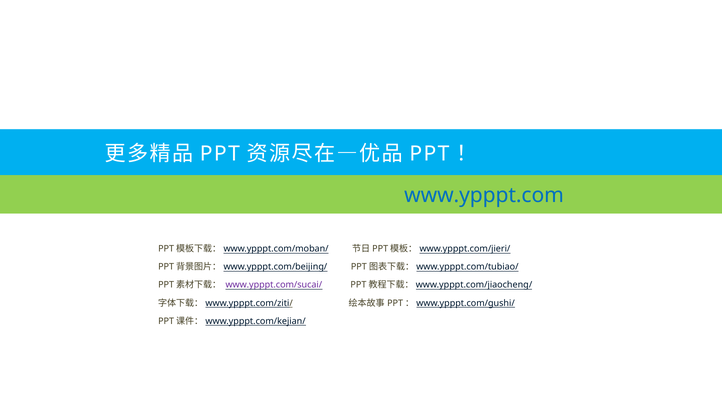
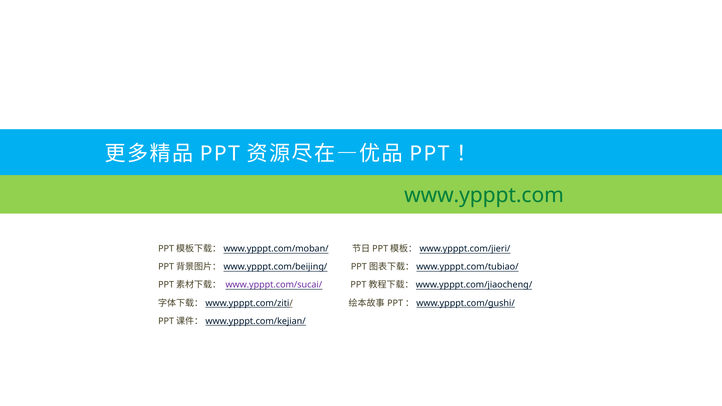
www.ypppt.com colour: blue -> green
